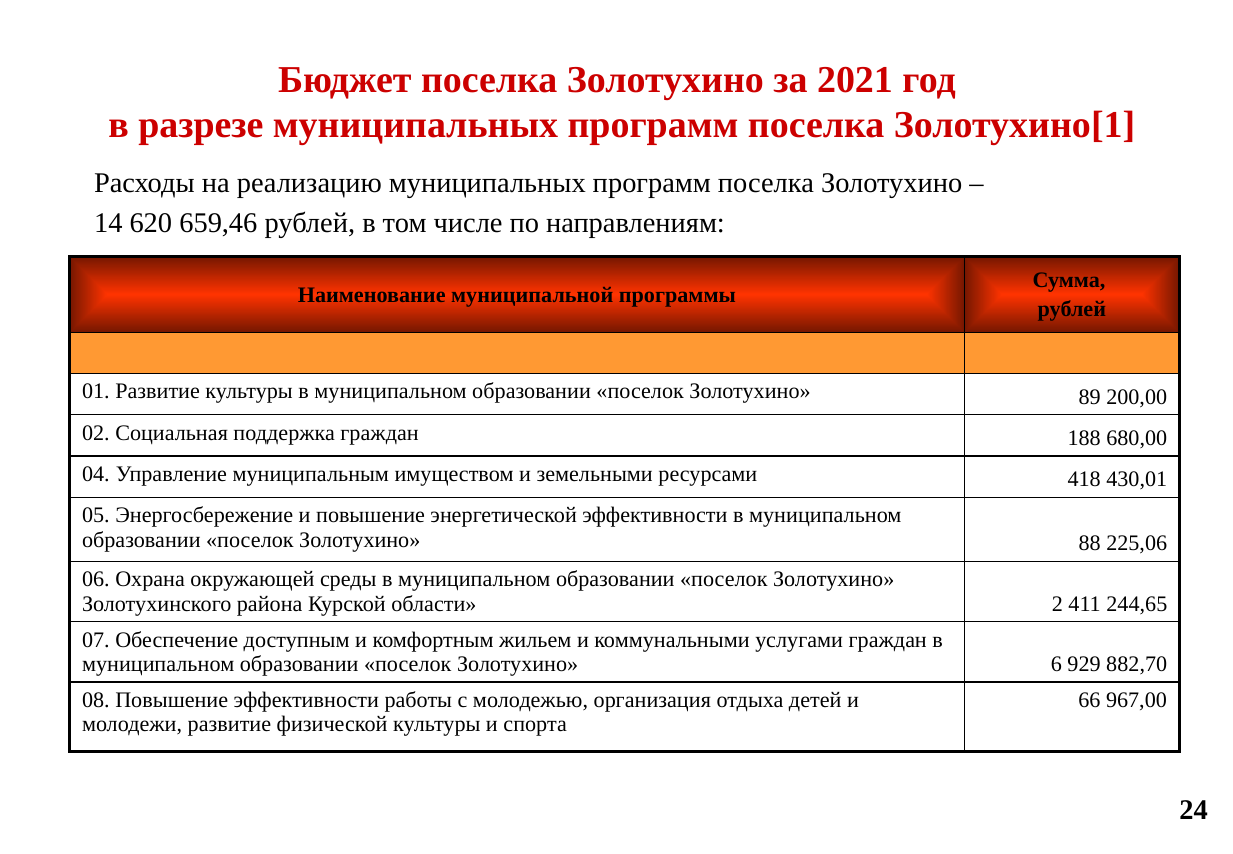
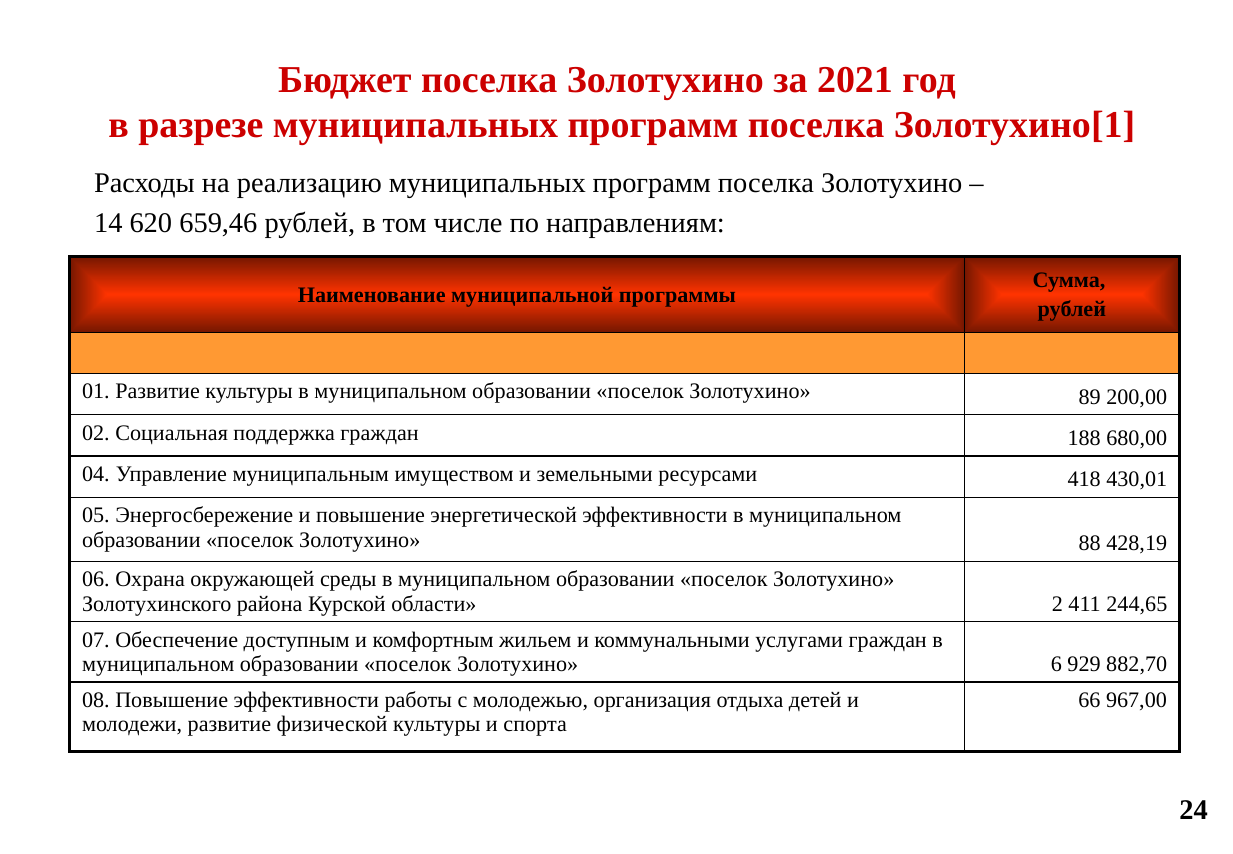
225,06: 225,06 -> 428,19
